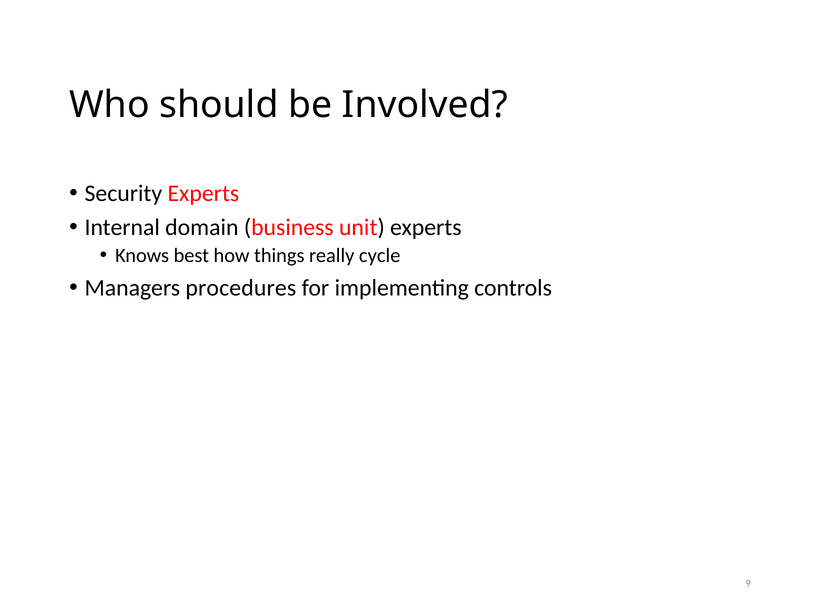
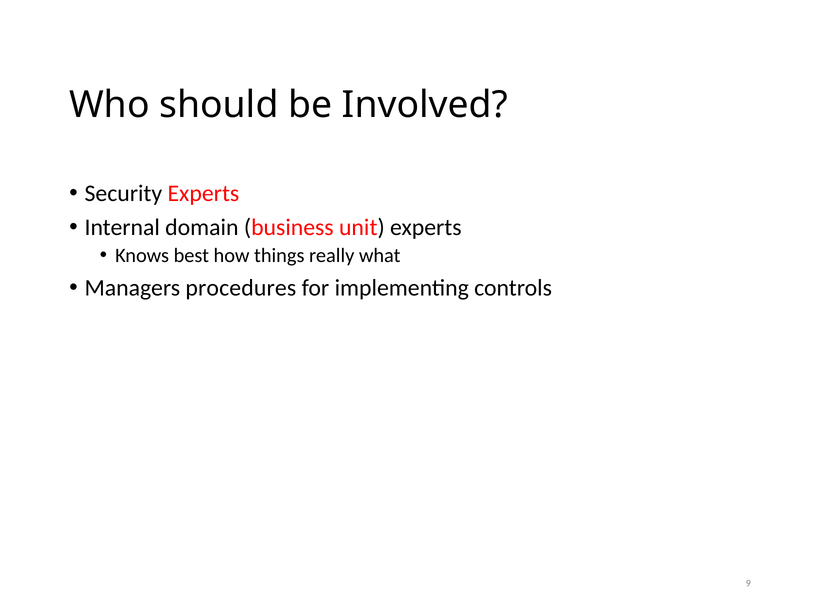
cycle: cycle -> what
